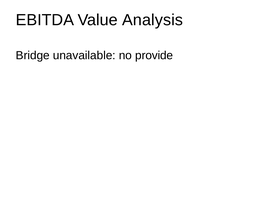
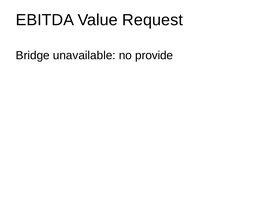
Analysis: Analysis -> Request
